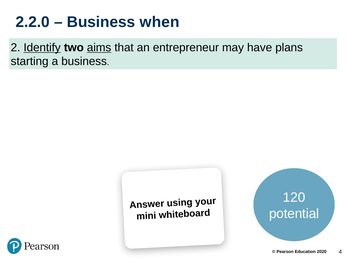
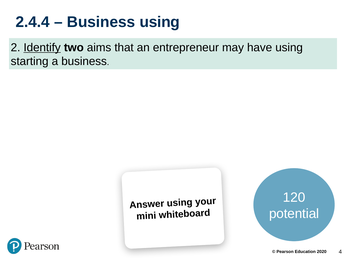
2.2.0: 2.2.0 -> 2.4.4
Business when: when -> using
aims underline: present -> none
have plans: plans -> using
